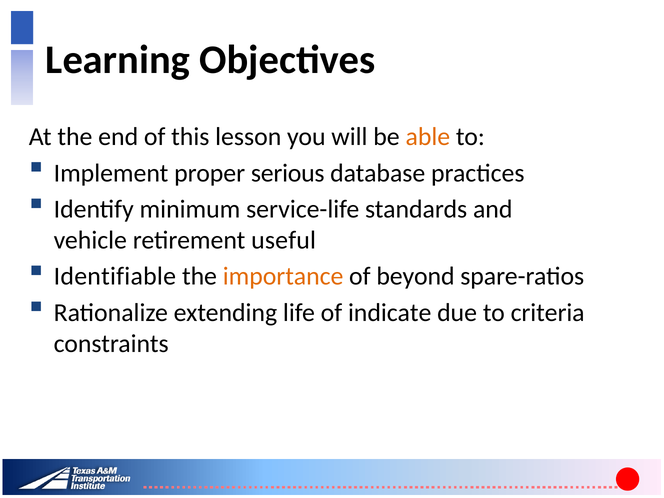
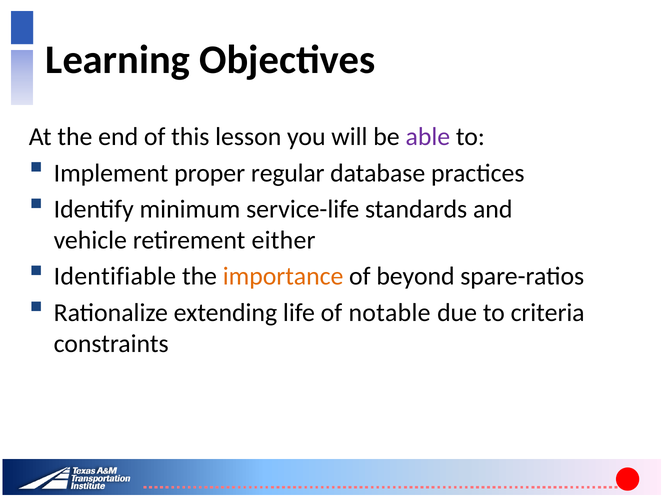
able colour: orange -> purple
serious: serious -> regular
useful: useful -> either
indicate: indicate -> notable
